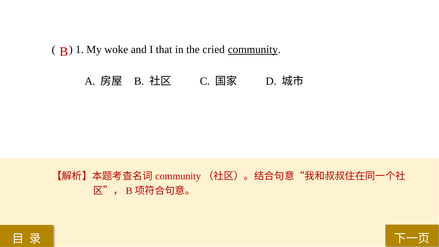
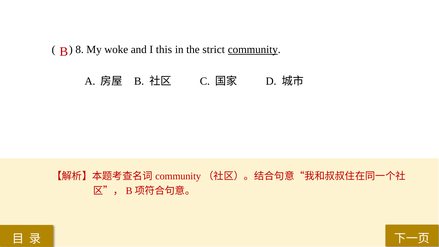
1: 1 -> 8
that: that -> this
cried: cried -> strict
